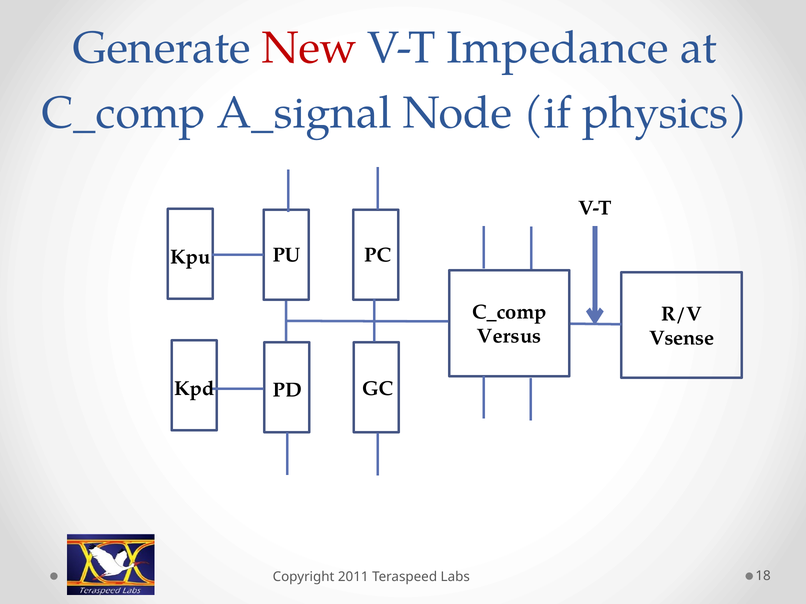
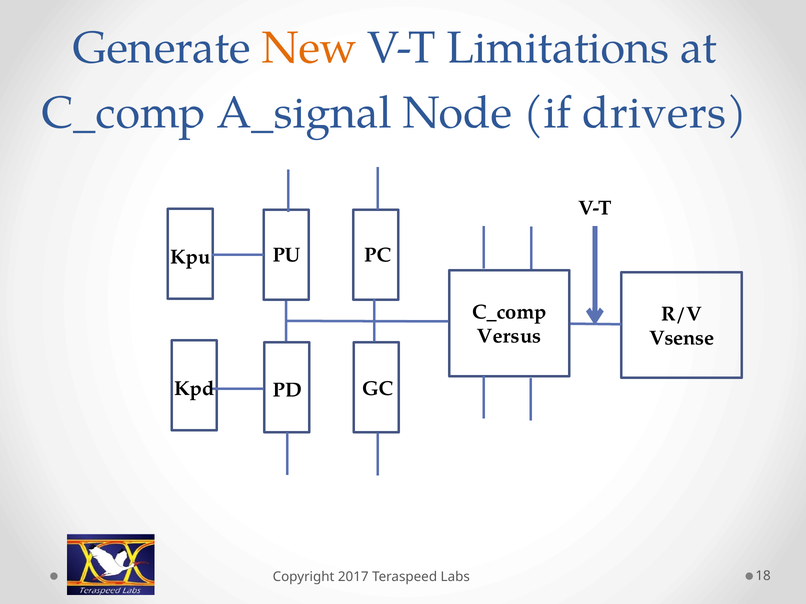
New colour: red -> orange
Impedance: Impedance -> Limitations
physics: physics -> drivers
2011: 2011 -> 2017
